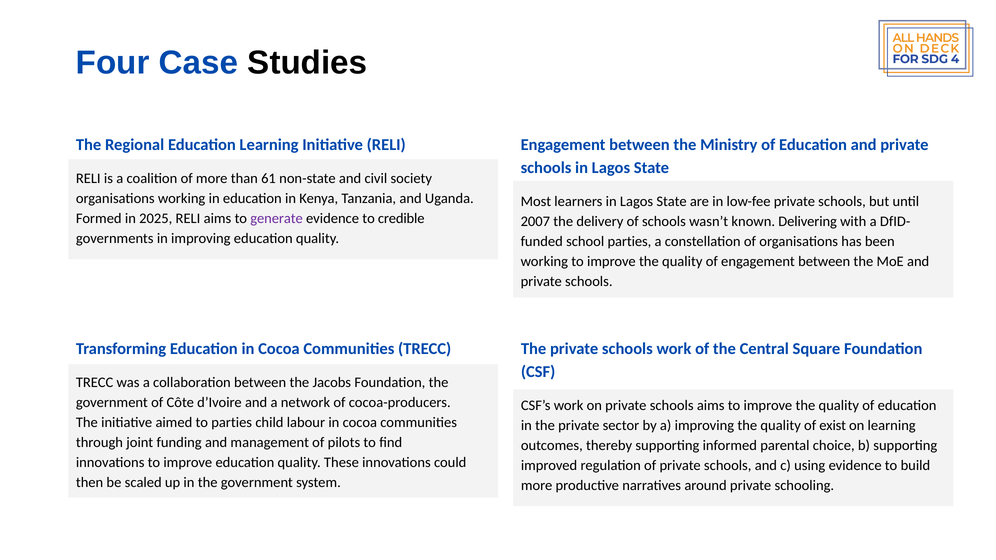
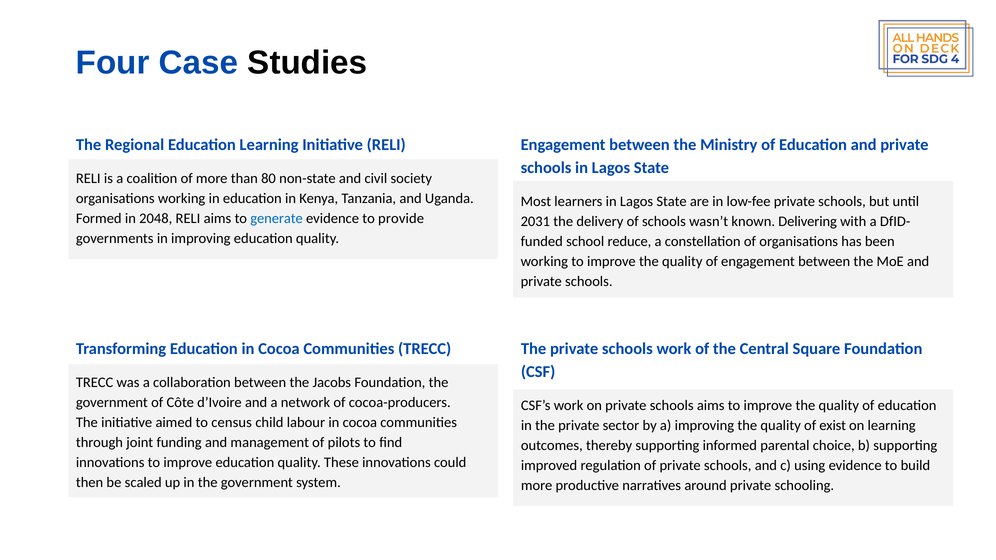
61: 61 -> 80
2025: 2025 -> 2048
generate colour: purple -> blue
credible: credible -> provide
2007: 2007 -> 2031
school parties: parties -> reduce
to parties: parties -> census
